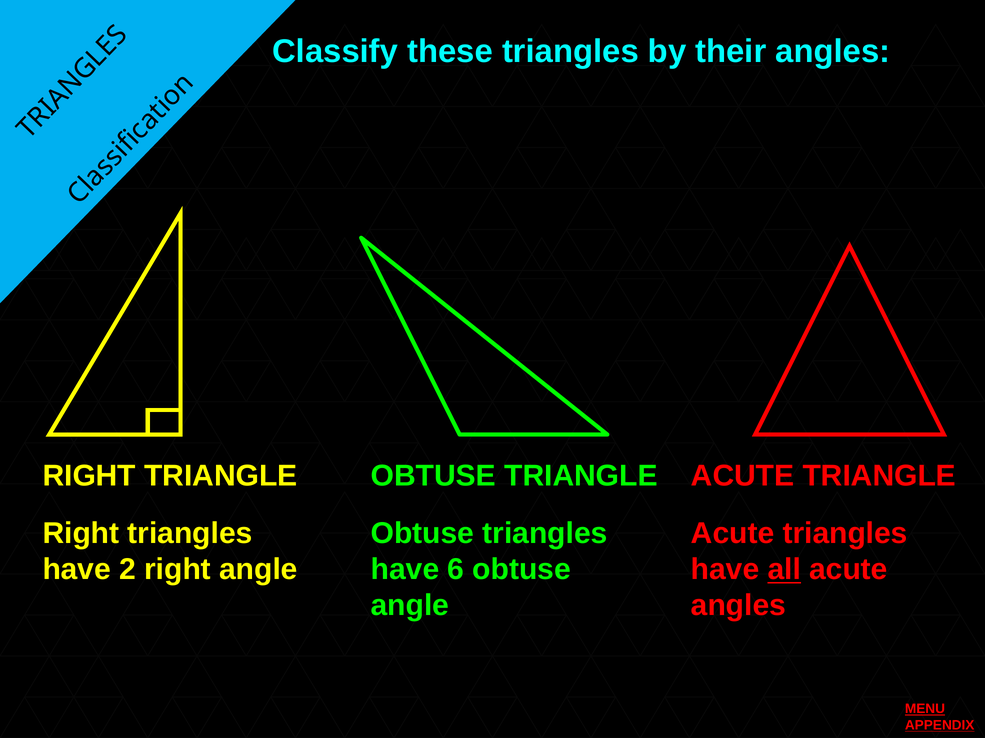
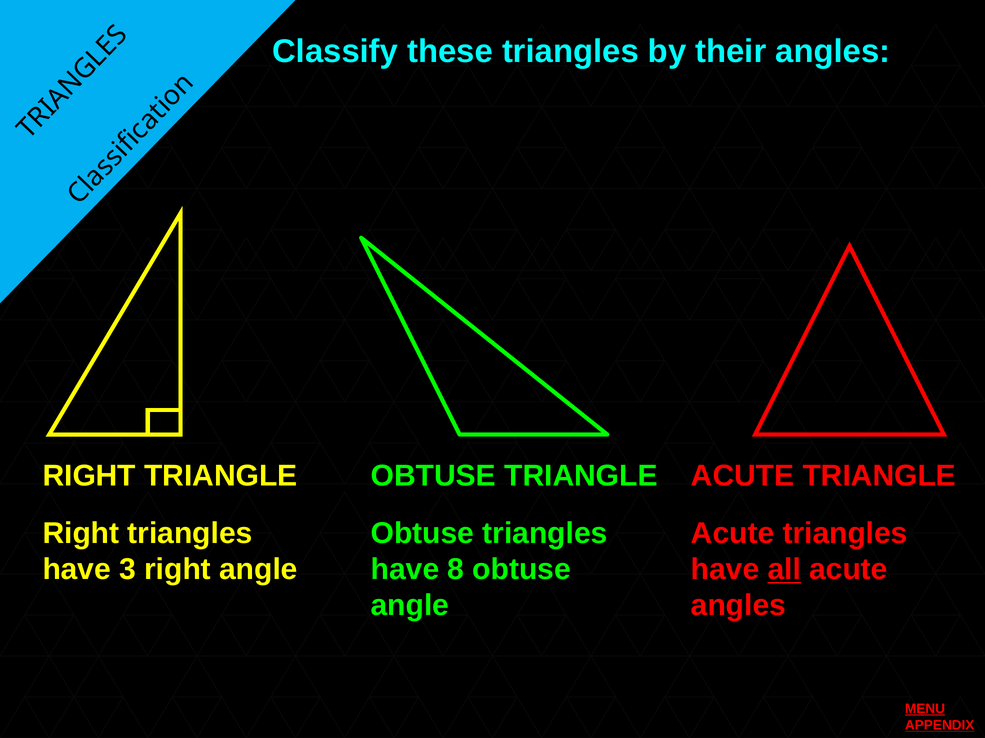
2: 2 -> 3
6: 6 -> 8
